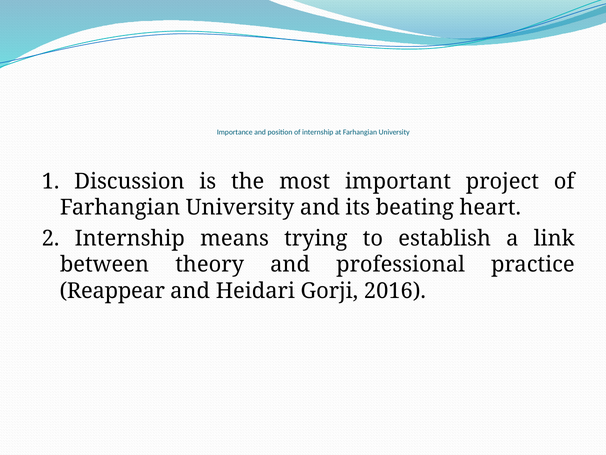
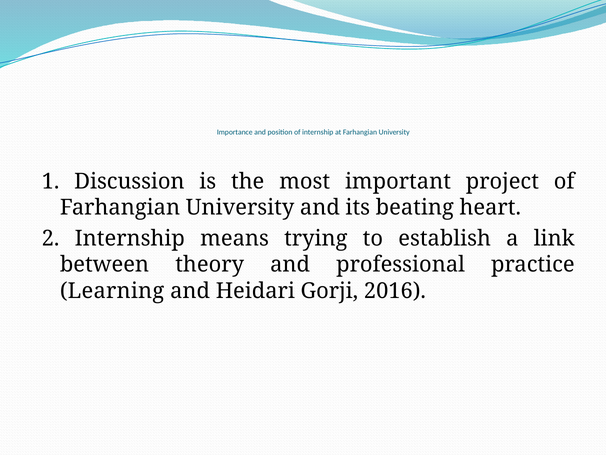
Reappear: Reappear -> Learning
